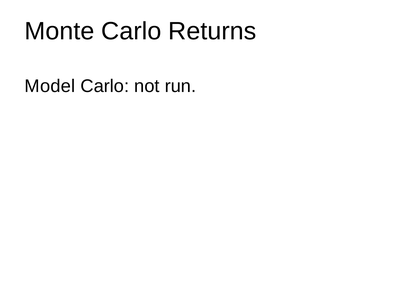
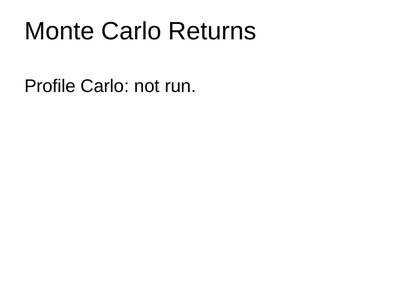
Model: Model -> Profile
